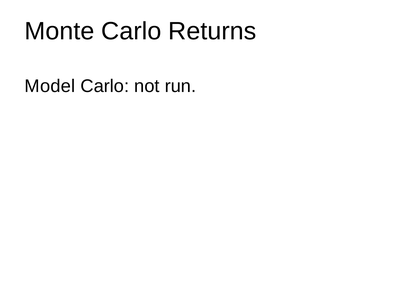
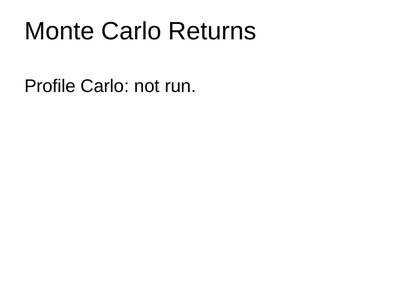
Model: Model -> Profile
